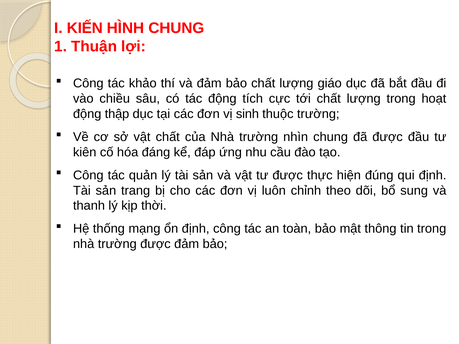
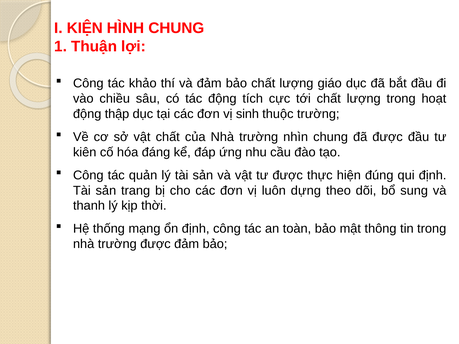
KIẾN: KIẾN -> KIỆN
chỉnh: chỉnh -> dựng
